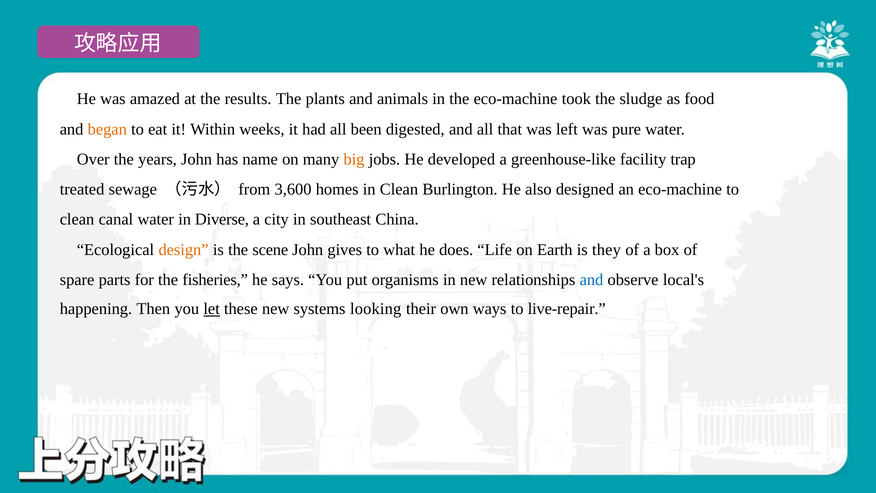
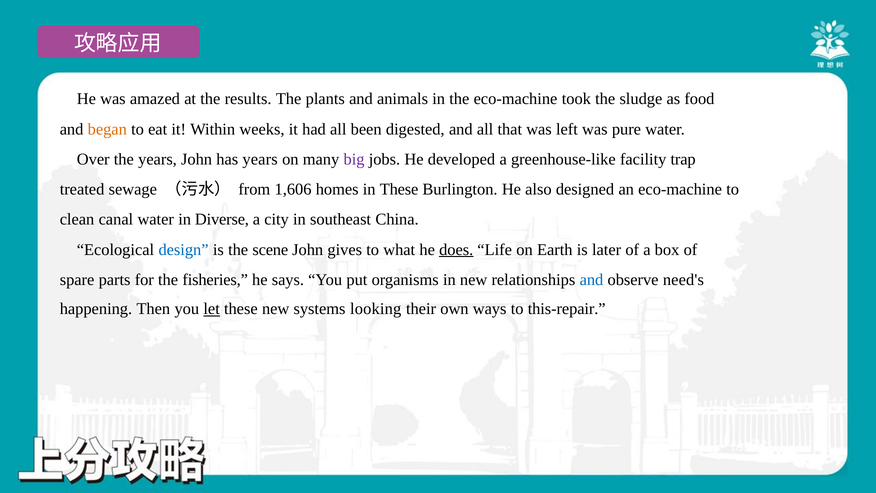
has name: name -> years
big colour: orange -> purple
3,600: 3,600 -> 1,606
in Clean: Clean -> These
design colour: orange -> blue
does underline: none -> present
they: they -> later
local's: local's -> need's
live-repair: live-repair -> this-repair
